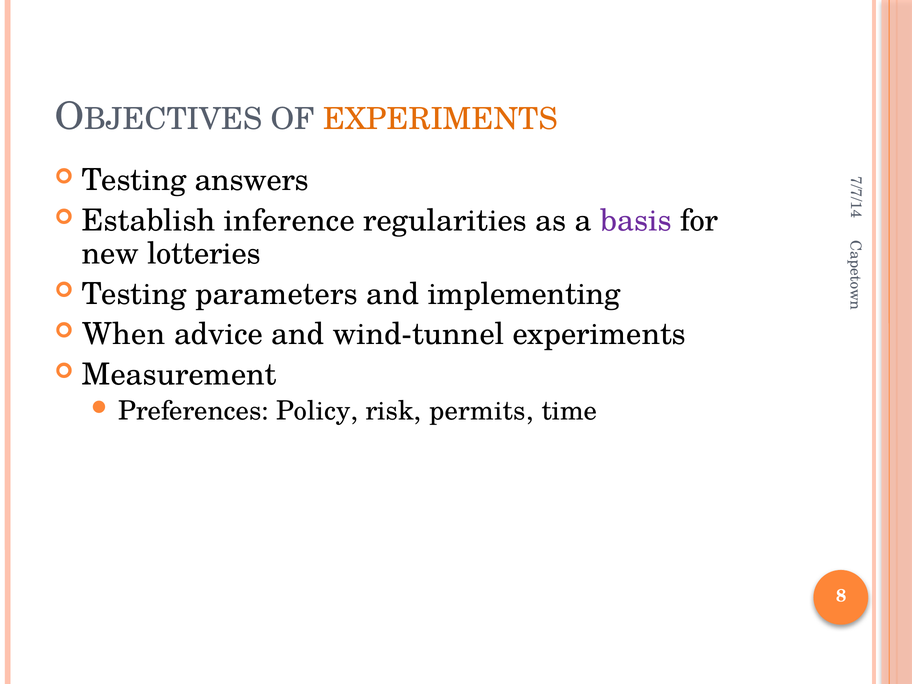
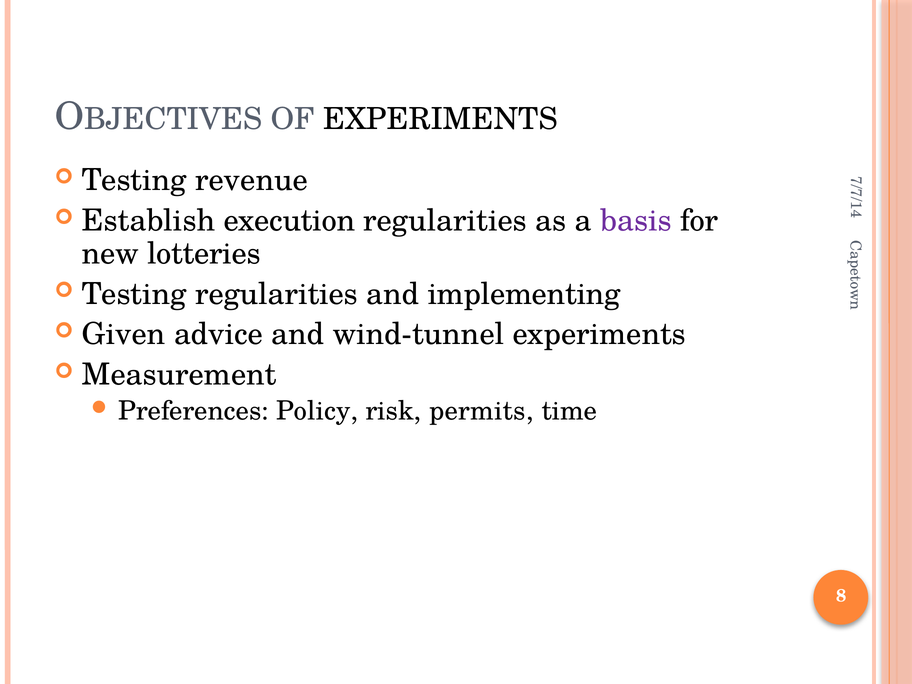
EXPERIMENTS at (440, 119) colour: orange -> black
answers: answers -> revenue
inference: inference -> execution
Testing parameters: parameters -> regularities
When: When -> Given
